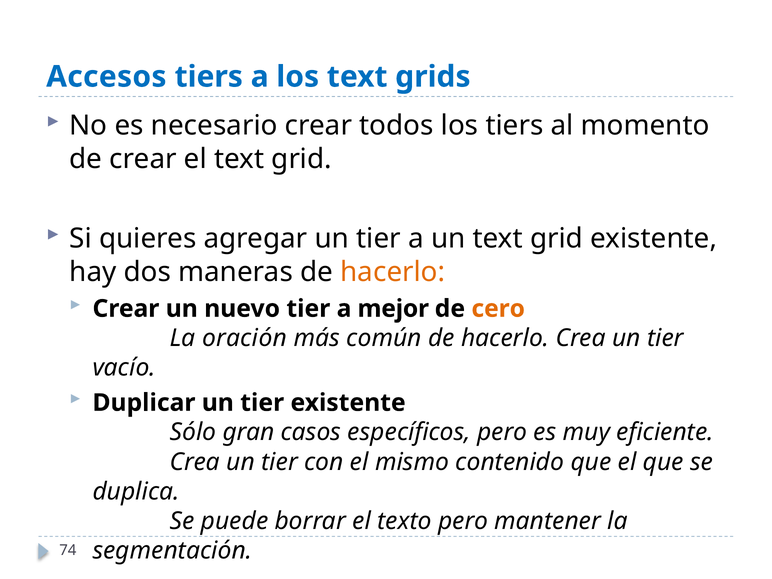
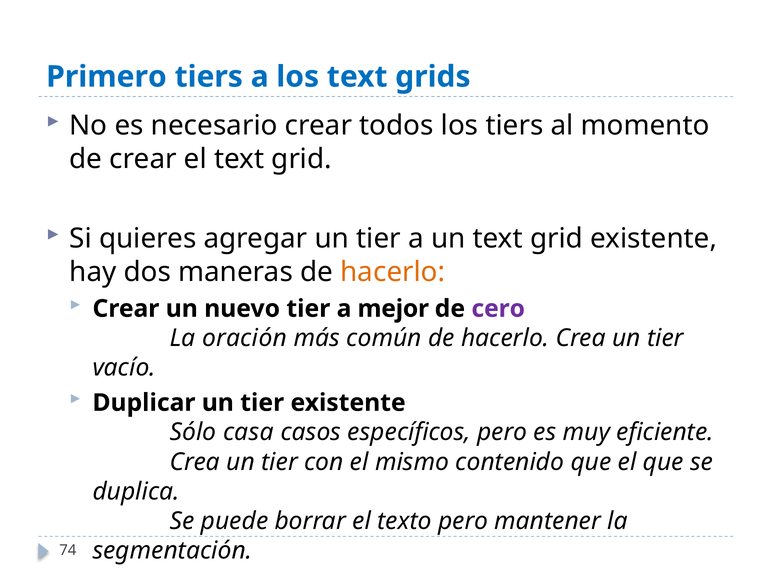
Accesos: Accesos -> Primero
cero colour: orange -> purple
gran: gran -> casa
